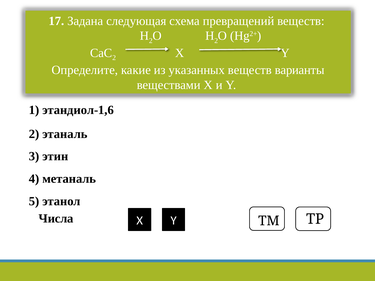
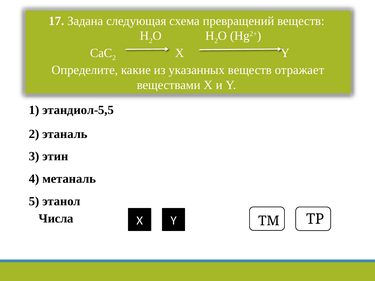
варианты: варианты -> отражает
этандиол-1,6: этандиол-1,6 -> этандиол-5,5
